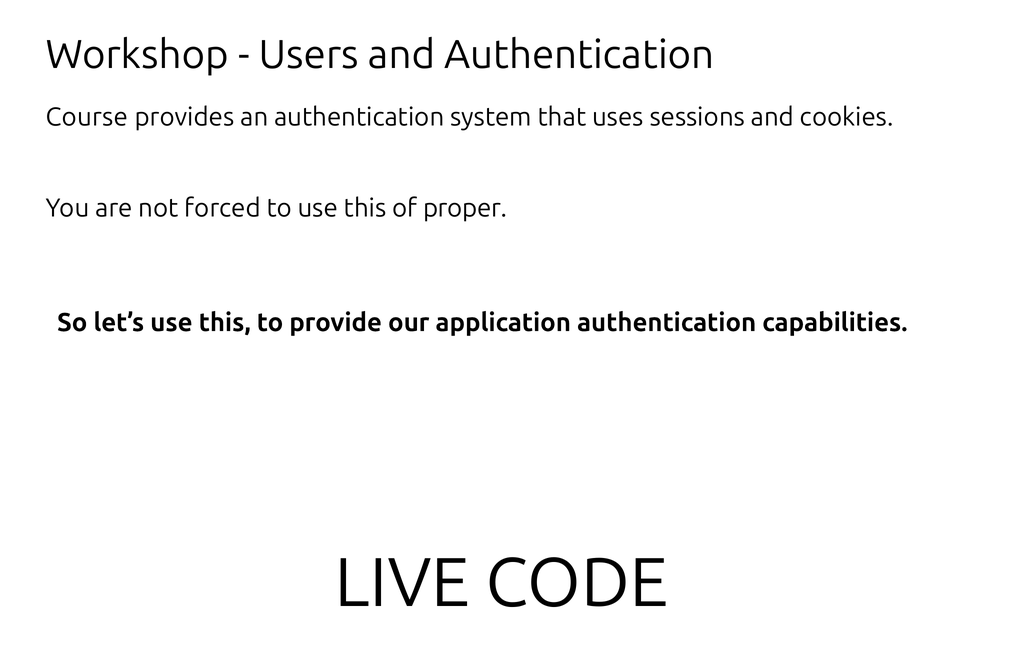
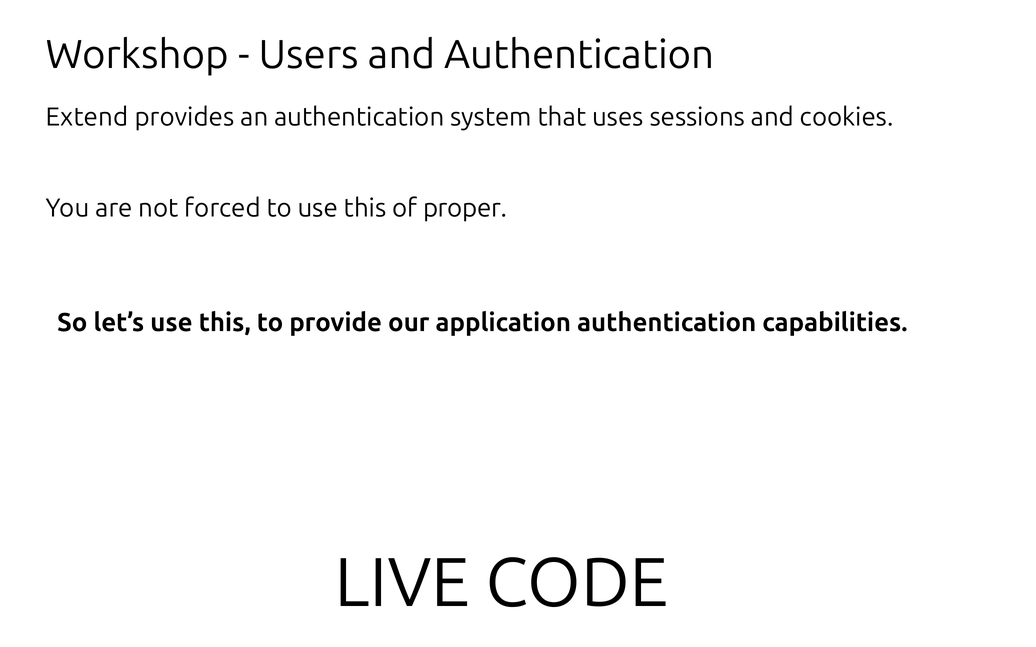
Course: Course -> Extend
